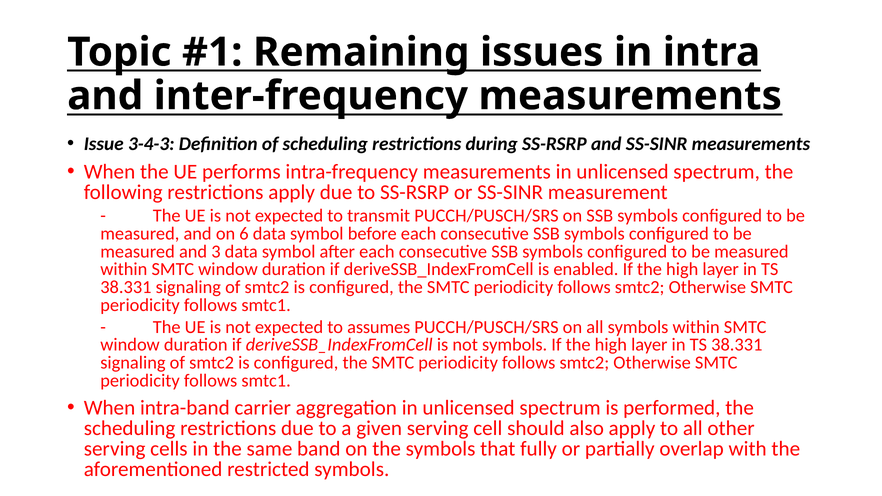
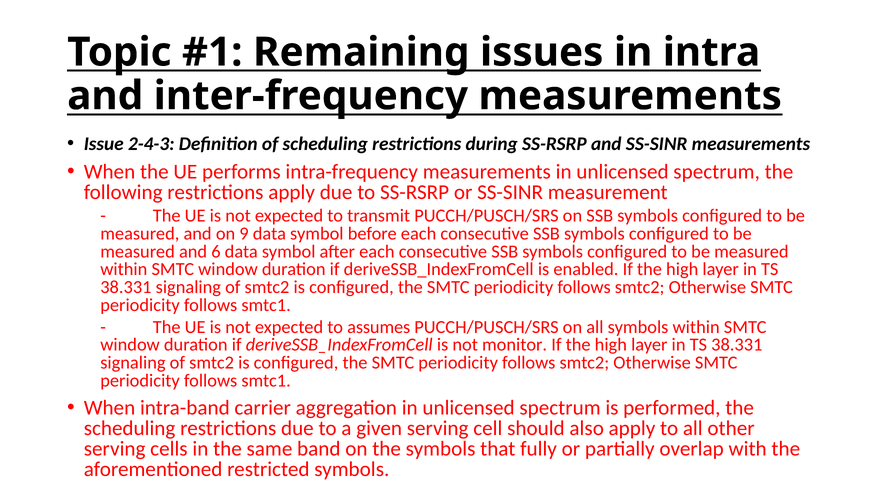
3-4-3: 3-4-3 -> 2-4-3
6: 6 -> 9
3: 3 -> 6
not symbols: symbols -> monitor
